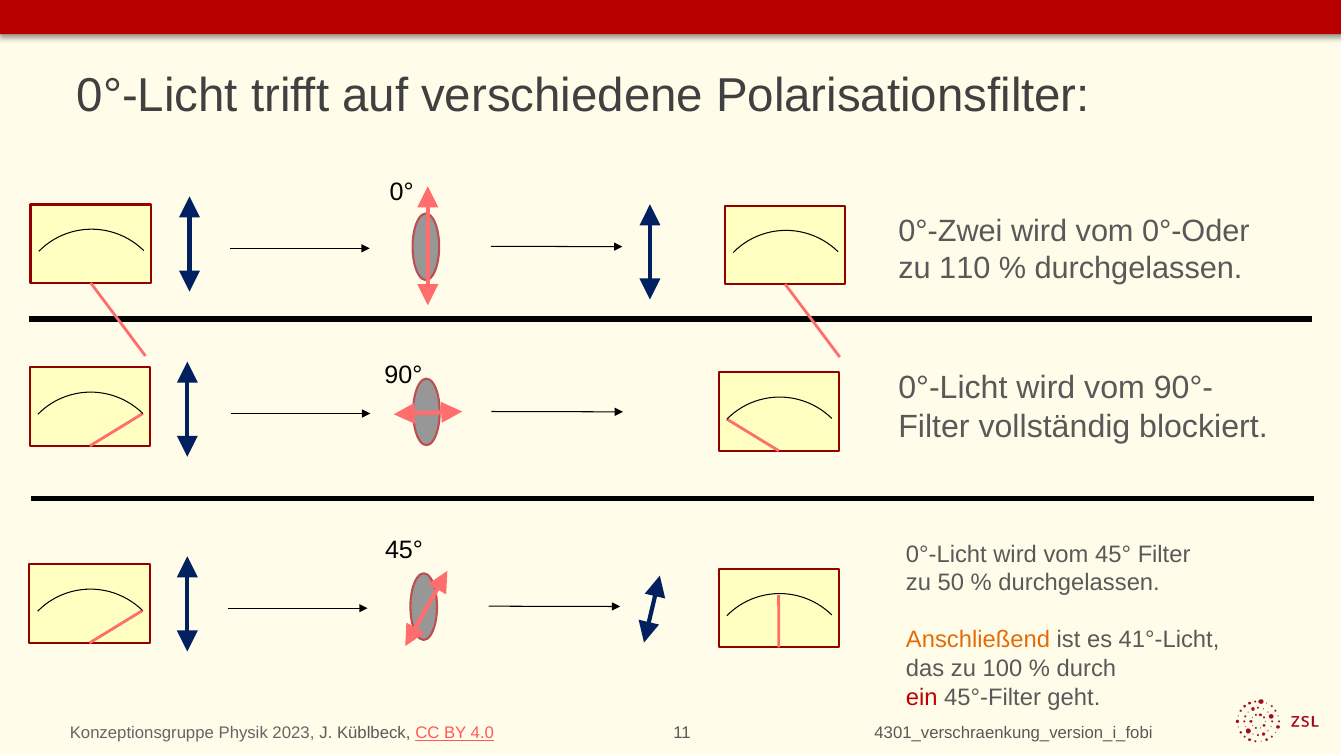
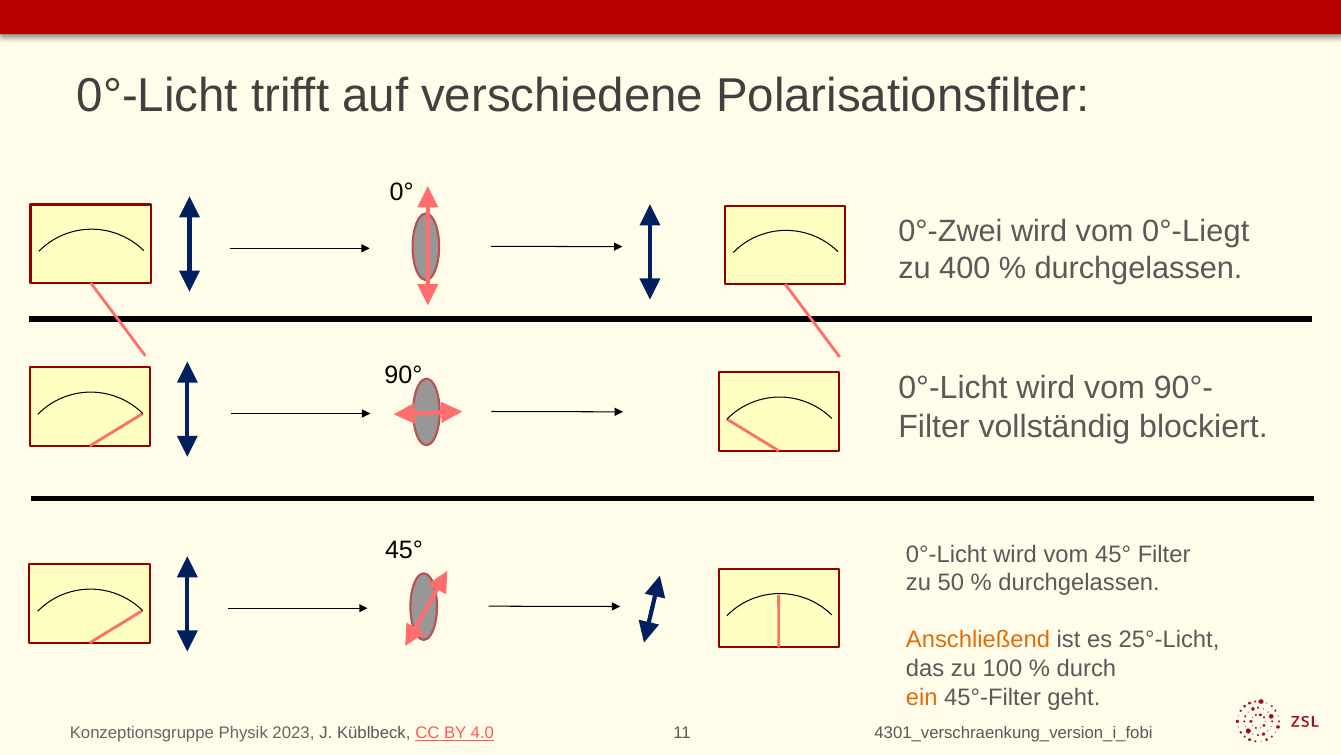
0°-Oder: 0°-Oder -> 0°-Liegt
110: 110 -> 400
41°-Licht: 41°-Licht -> 25°-Licht
ein colour: red -> orange
